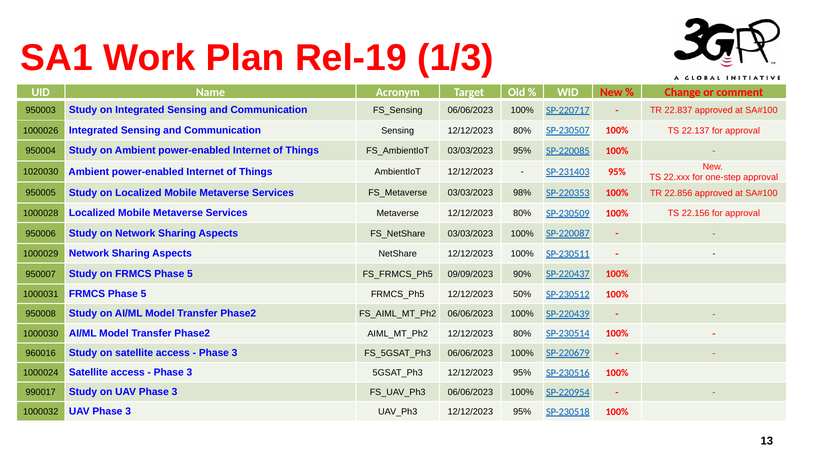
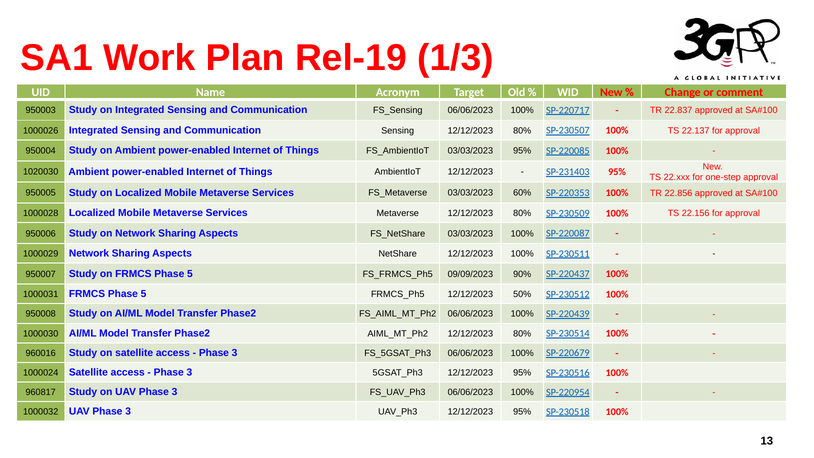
98%: 98% -> 60%
990017: 990017 -> 960817
